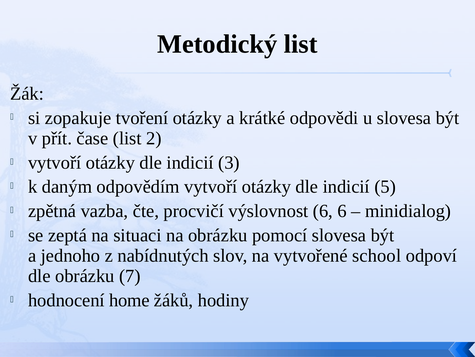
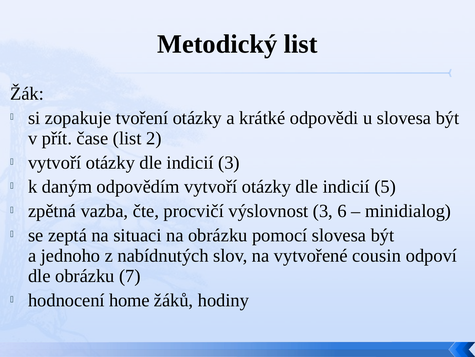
výslovnost 6: 6 -> 3
school: school -> cousin
